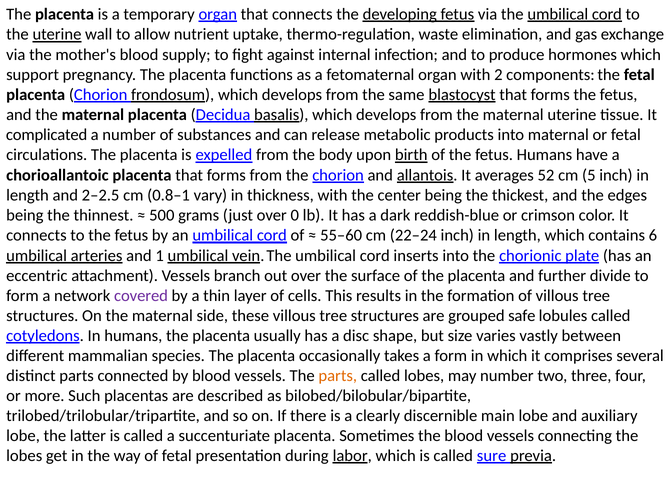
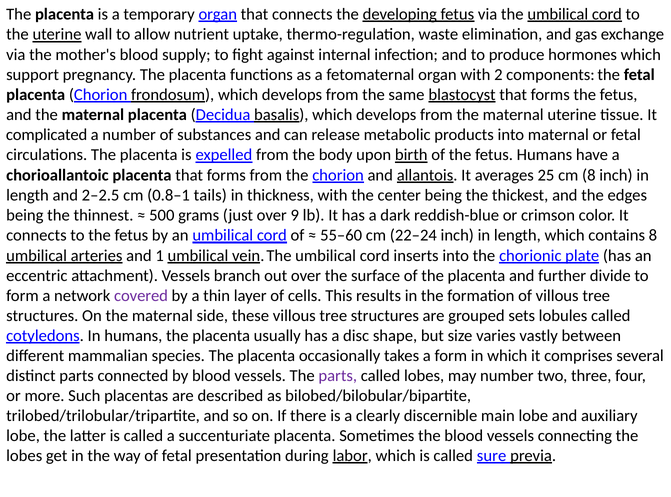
52: 52 -> 25
cm 5: 5 -> 8
vary: vary -> tails
0: 0 -> 9
contains 6: 6 -> 8
safe: safe -> sets
parts at (338, 376) colour: orange -> purple
